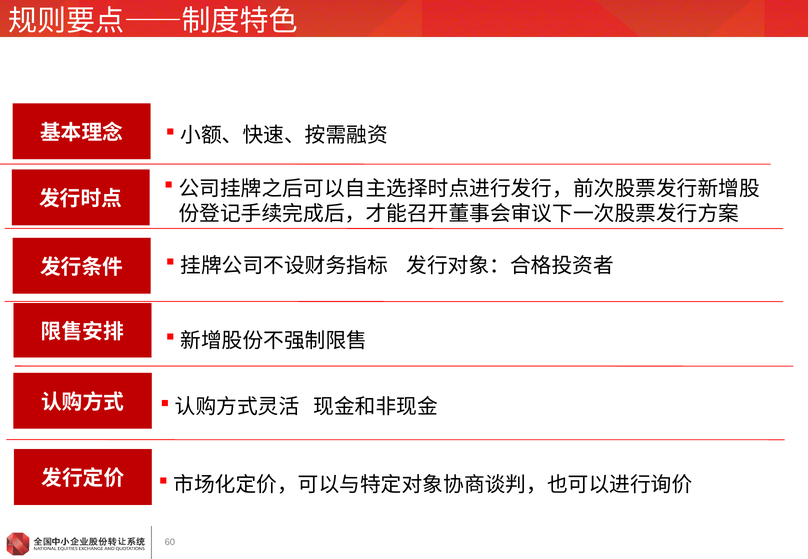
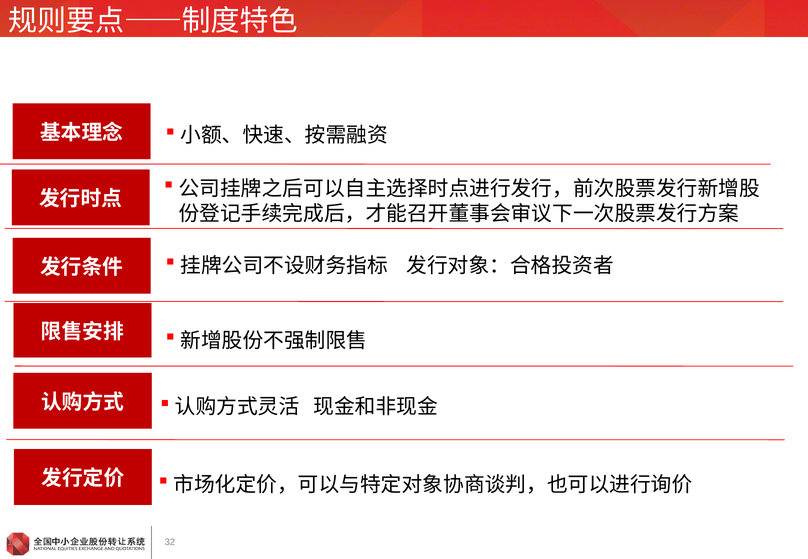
60: 60 -> 32
